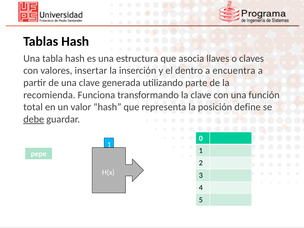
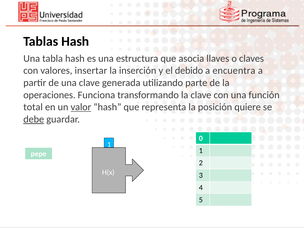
dentro: dentro -> debido
recomienda: recomienda -> operaciones
valor underline: none -> present
define: define -> quiere
